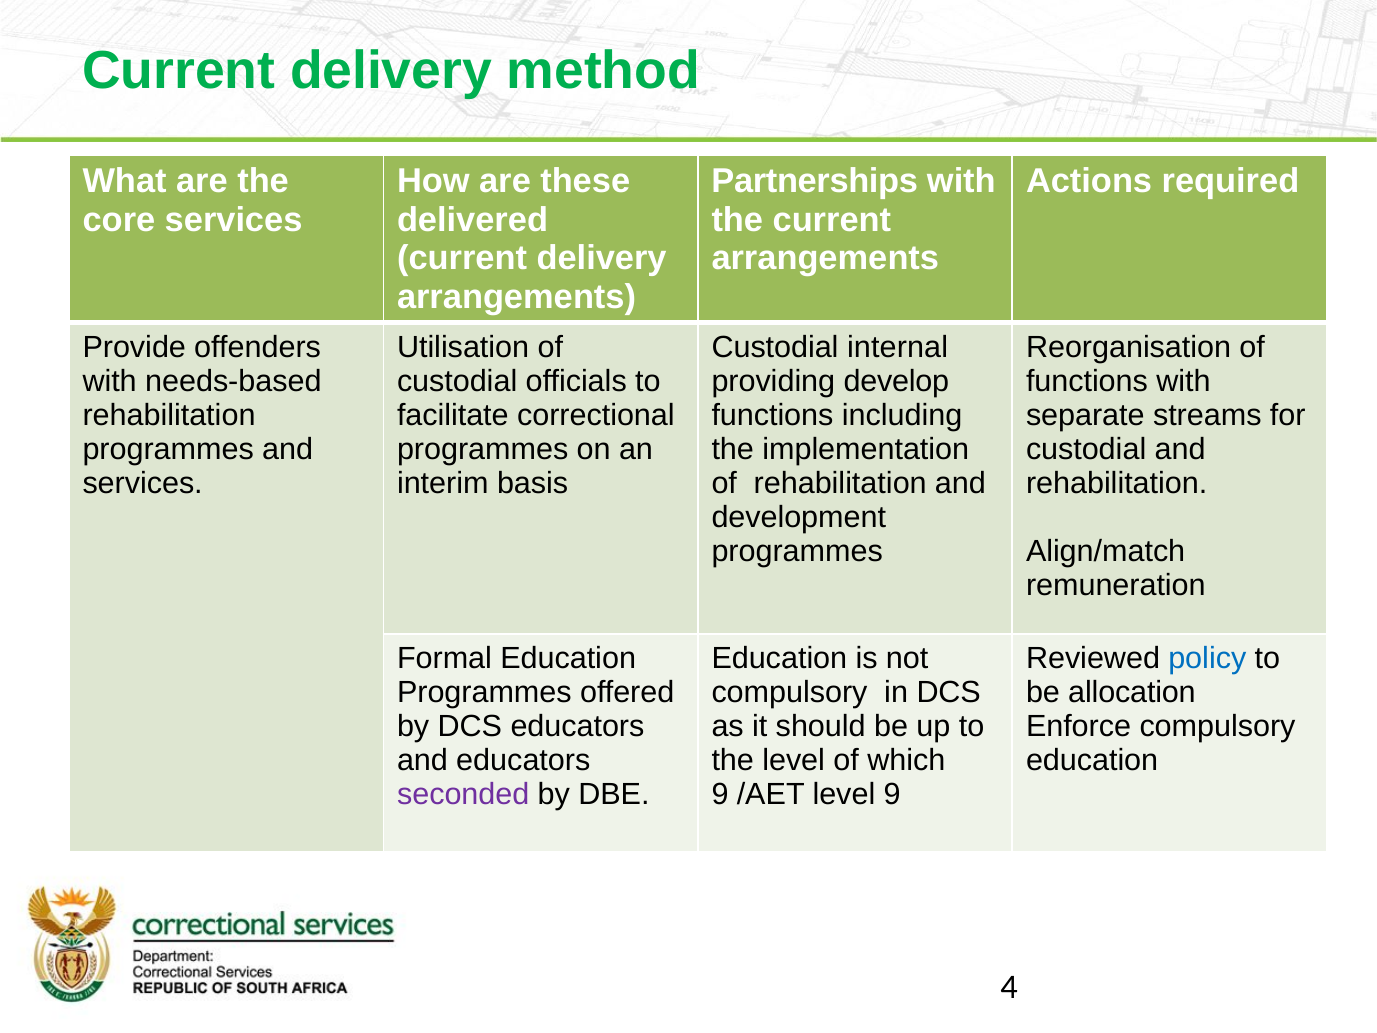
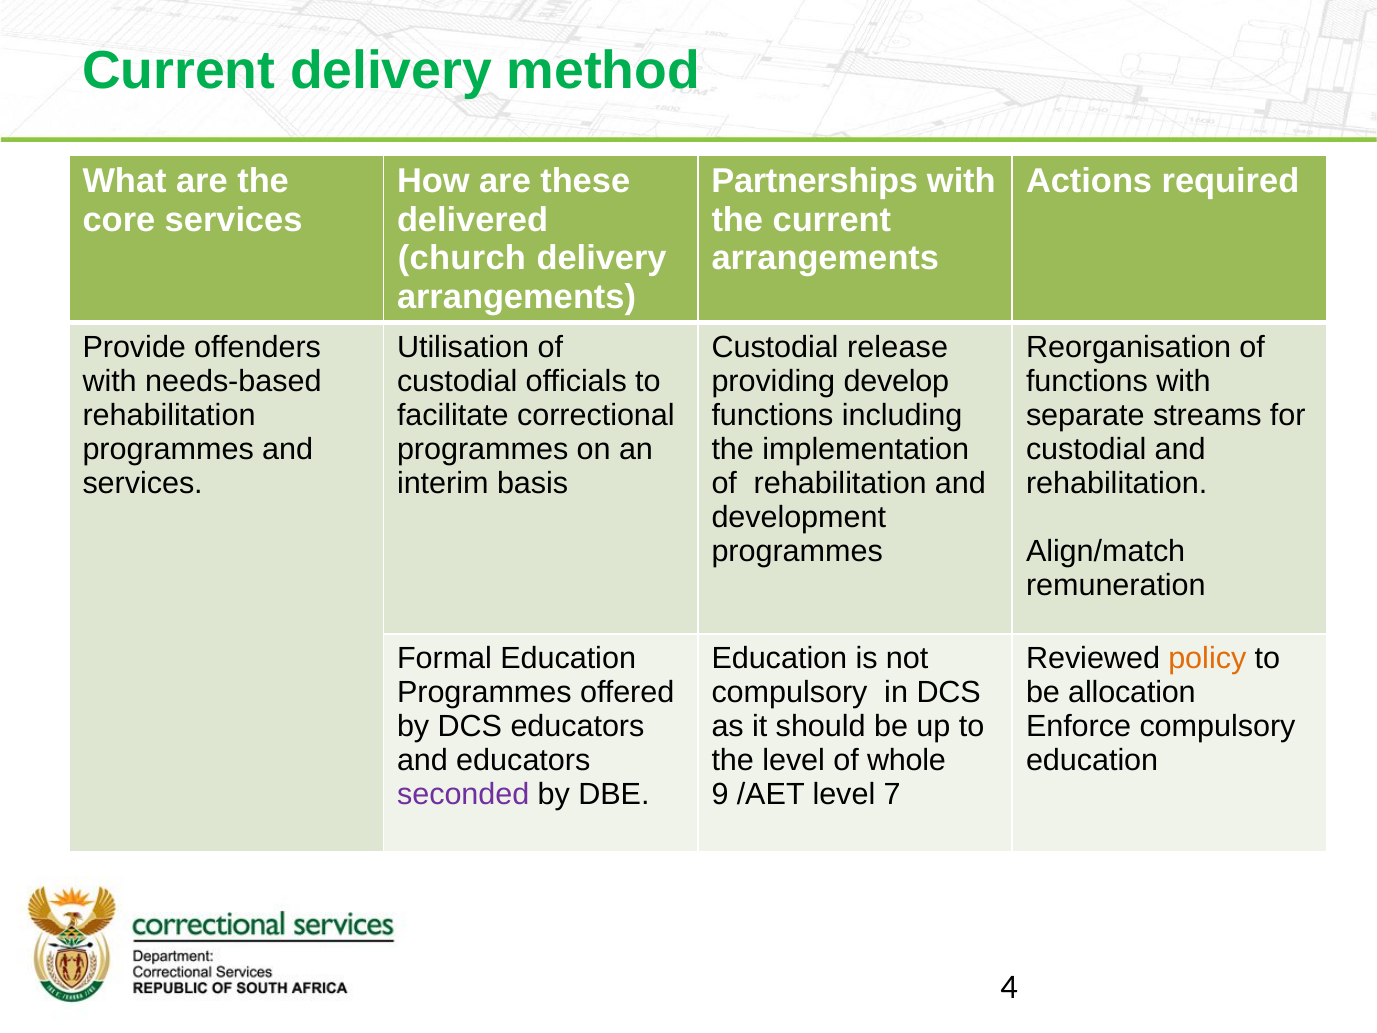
current at (462, 259): current -> church
internal: internal -> release
policy colour: blue -> orange
which: which -> whole
level 9: 9 -> 7
